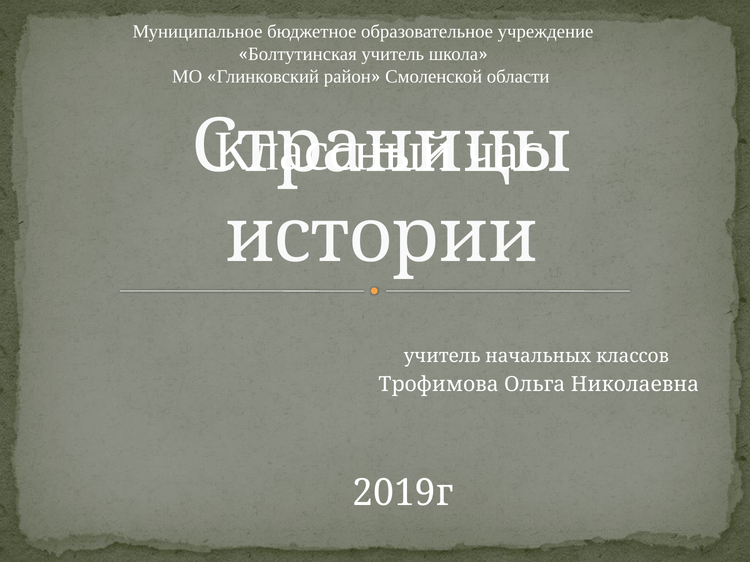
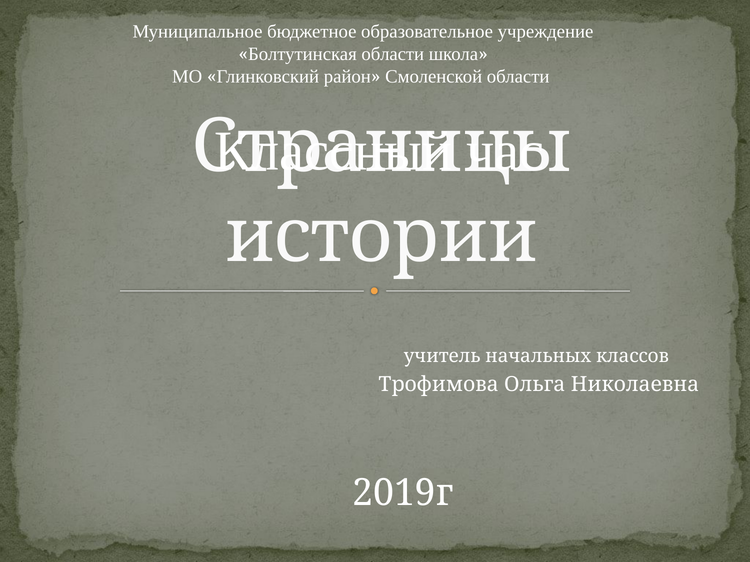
Болтутинская учитель: учитель -> области
